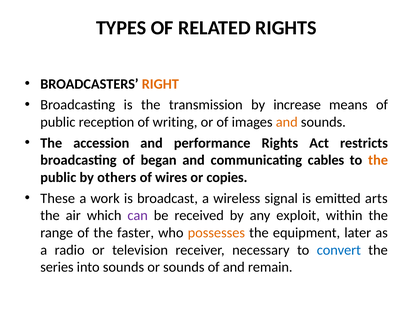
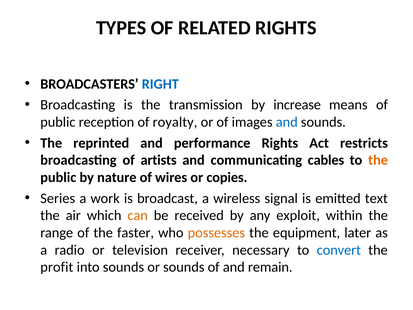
RIGHT colour: orange -> blue
writing: writing -> royalty
and at (287, 122) colour: orange -> blue
accession: accession -> reprinted
began: began -> artists
others: others -> nature
These: These -> Series
arts: arts -> text
can colour: purple -> orange
series: series -> profit
